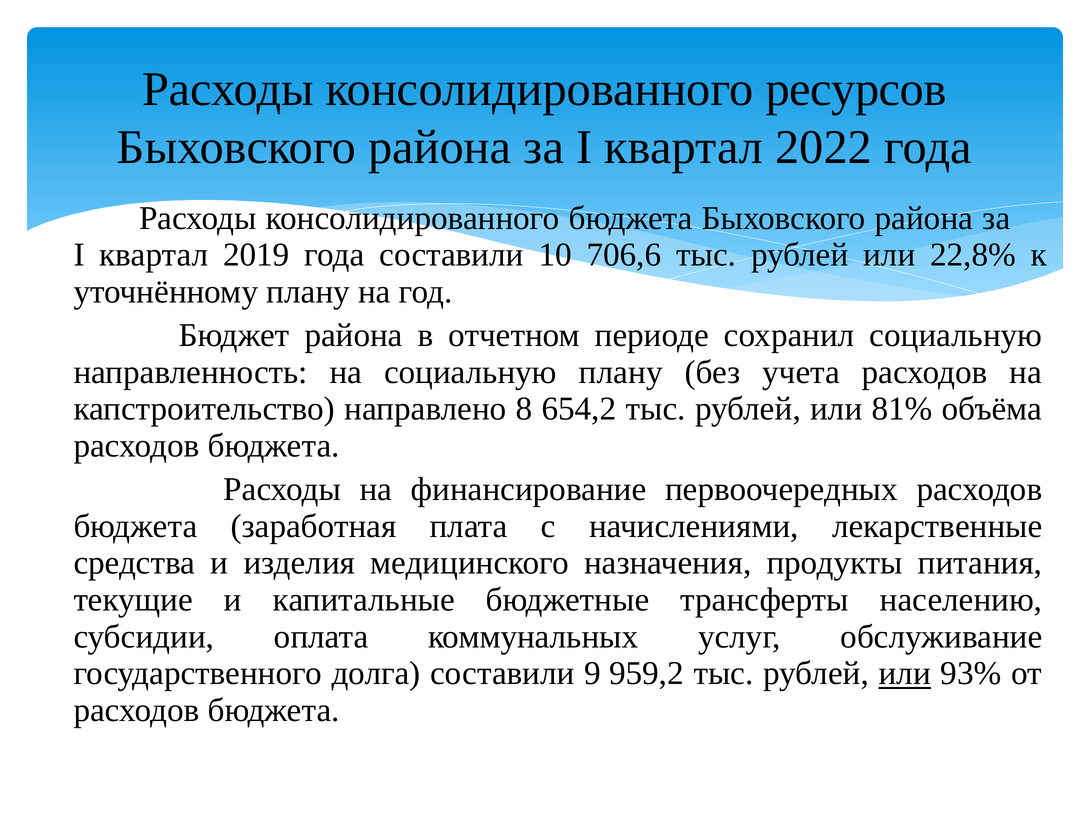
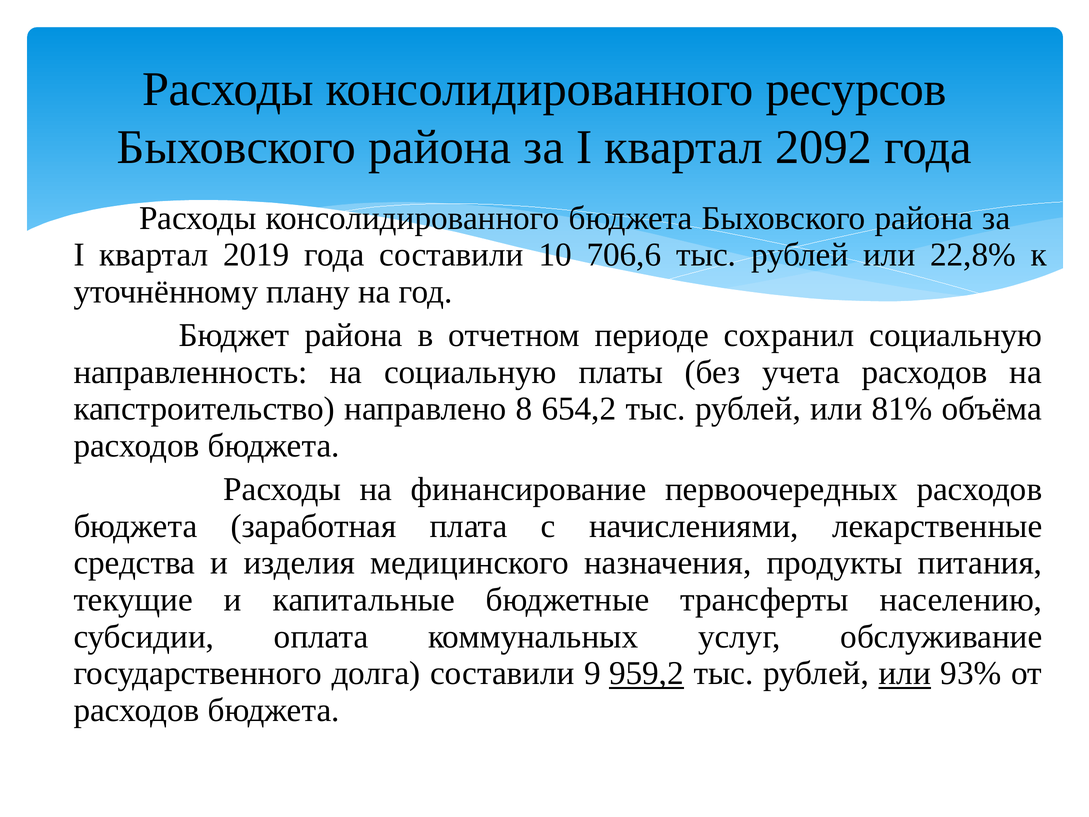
2022: 2022 -> 2092
социальную плану: плану -> платы
959,2 underline: none -> present
